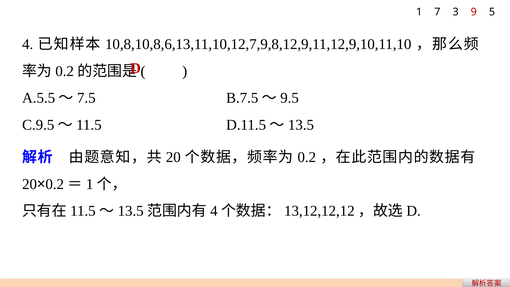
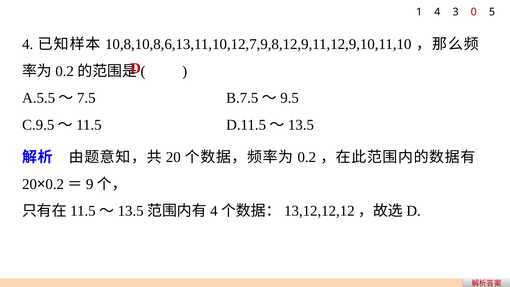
1 7: 7 -> 4
9: 9 -> 0
1 at (90, 184): 1 -> 9
